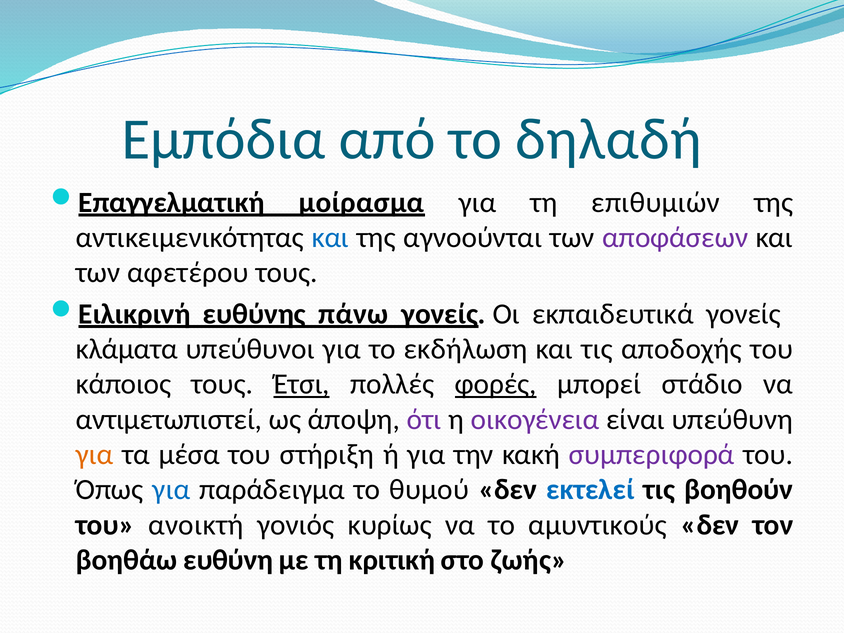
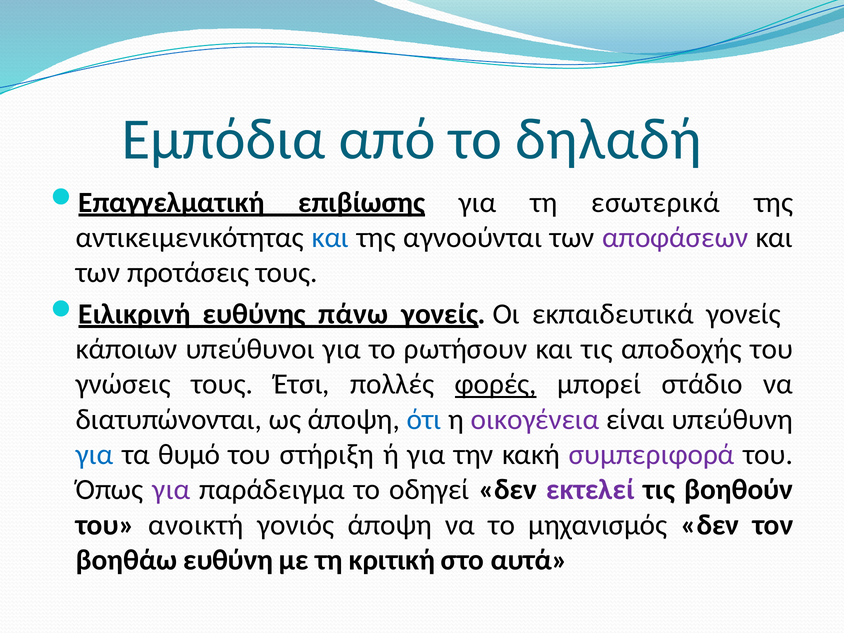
μοίρασμα: μοίρασμα -> επιβίωσης
επιθυμιών: επιθυμιών -> εσωτερικά
αφετέρου: αφετέρου -> προτάσεις
κλάματα: κλάματα -> κάποιων
εκδήλωση: εκδήλωση -> ρωτήσουν
κάποιος: κάποιος -> γνώσεις
Έτσι underline: present -> none
αντιμετωπιστεί: αντιμετωπιστεί -> διατυπώνονται
ότι colour: purple -> blue
για at (95, 455) colour: orange -> blue
μέσα: μέσα -> θυμό
για at (171, 490) colour: blue -> purple
θυμού: θυμού -> οδηγεί
εκτελεί colour: blue -> purple
γονιός κυρίως: κυρίως -> άποψη
αμυντικούς: αμυντικούς -> μηχανισμός
ζωής: ζωής -> αυτά
